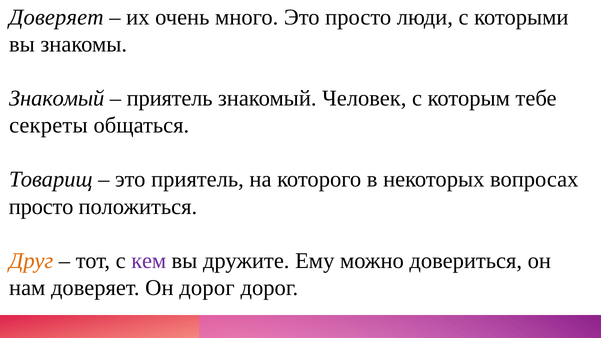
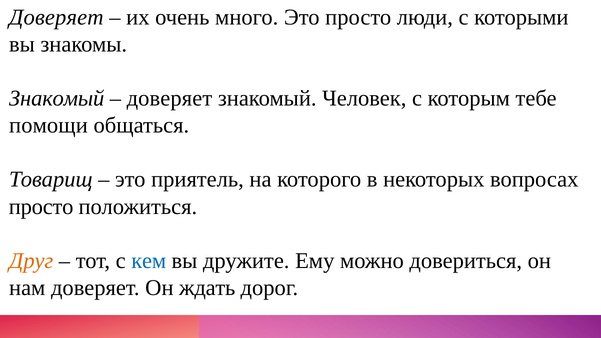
приятель at (170, 98): приятель -> доверяет
секреты: секреты -> помощи
кем colour: purple -> blue
Он дорог: дорог -> ждать
